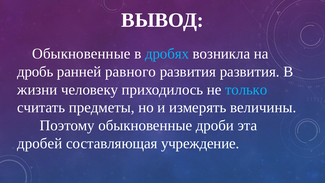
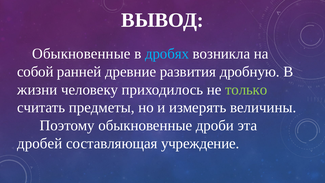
дробь: дробь -> собой
равного: равного -> древние
развития развития: развития -> дробную
только colour: light blue -> light green
